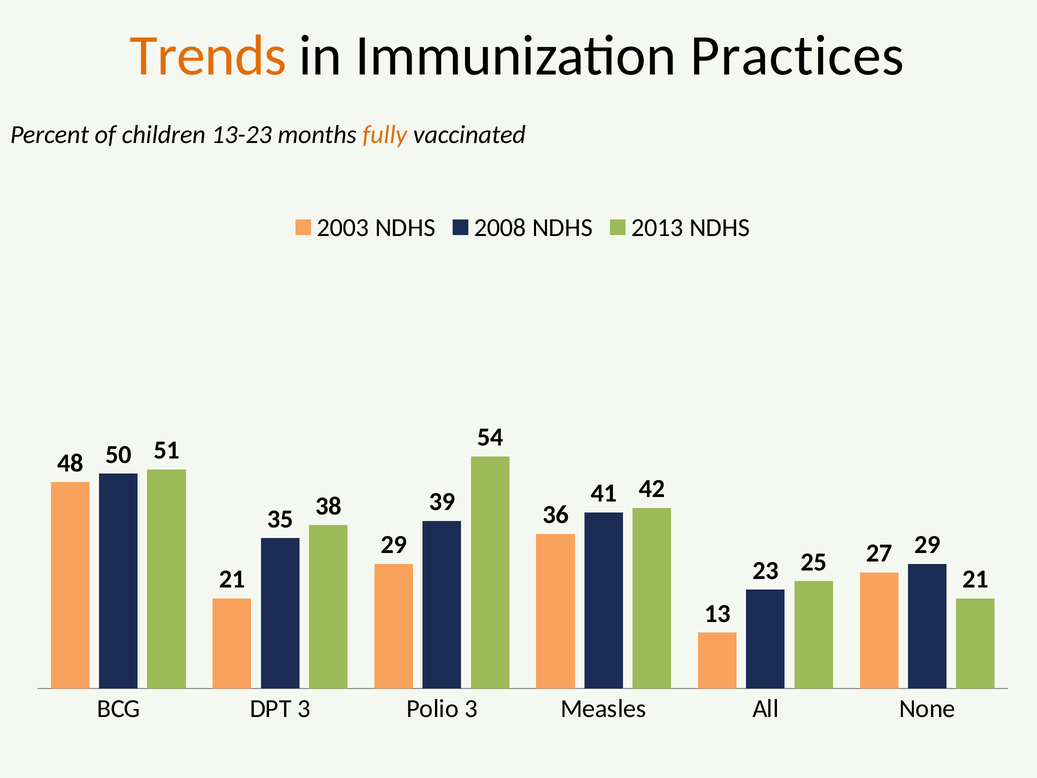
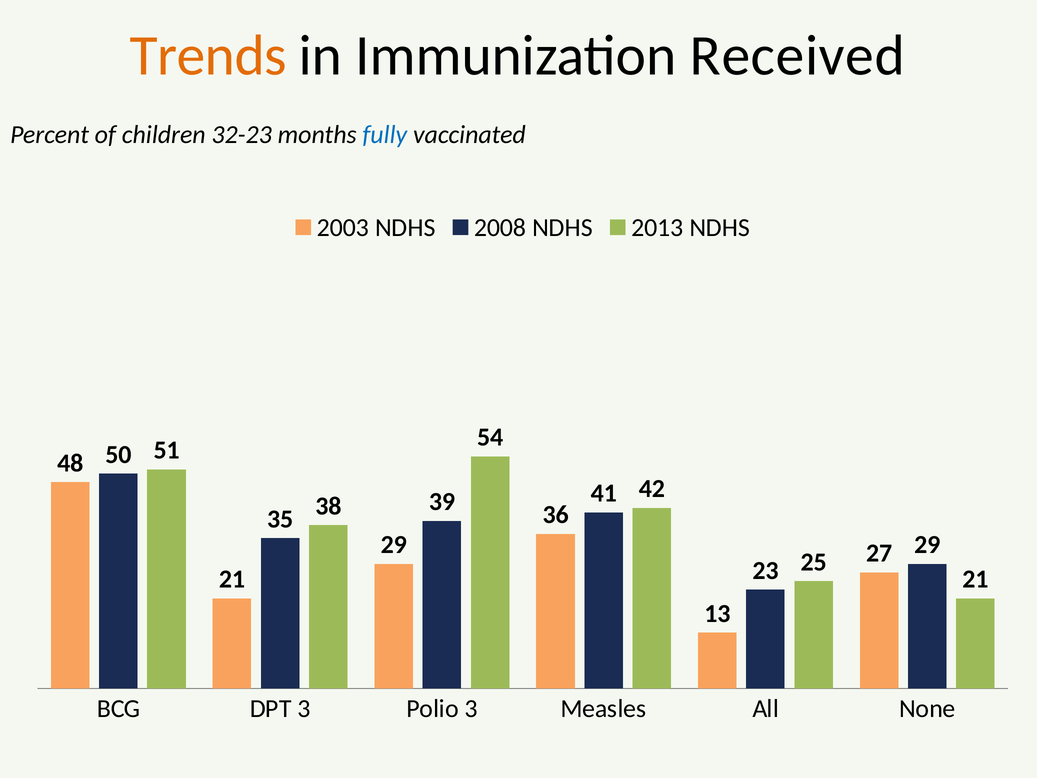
Practices: Practices -> Received
13-23: 13-23 -> 32-23
fully colour: orange -> blue
